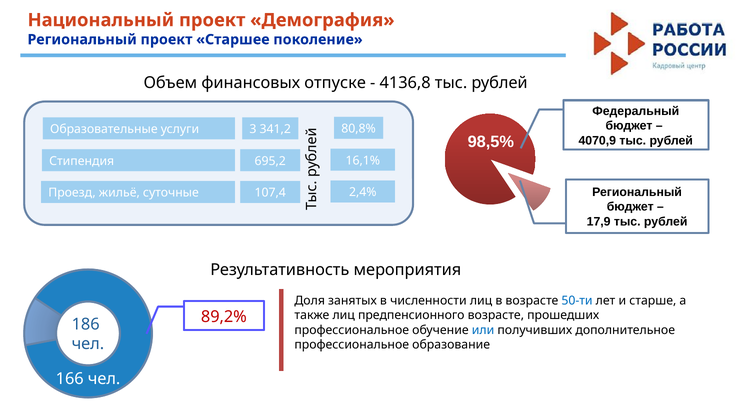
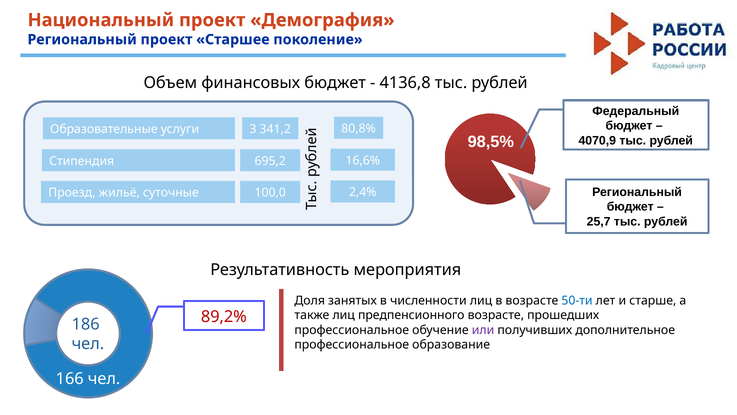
финансовых отпуске: отпуске -> бюджет
16,1%: 16,1% -> 16,6%
107,4: 107,4 -> 100,0
17,9: 17,9 -> 25,7
или colour: blue -> purple
